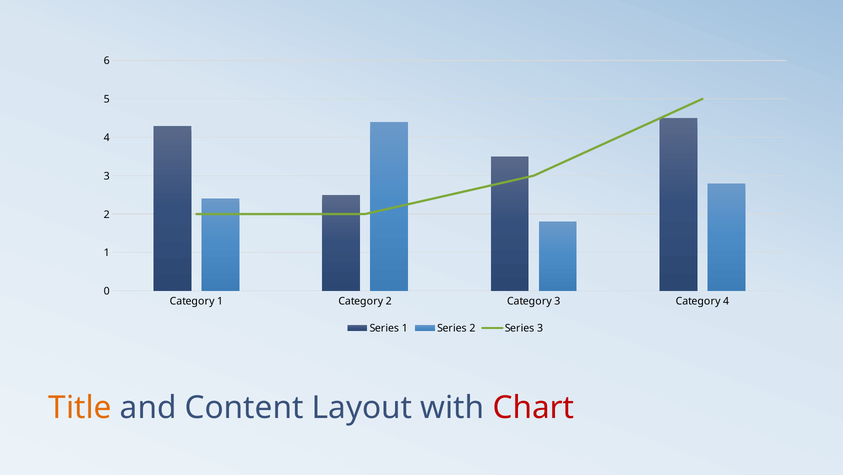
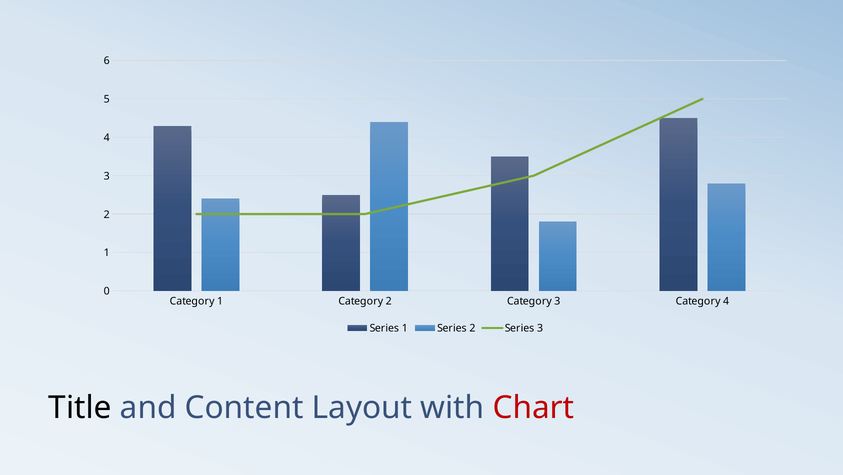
Title colour: orange -> black
